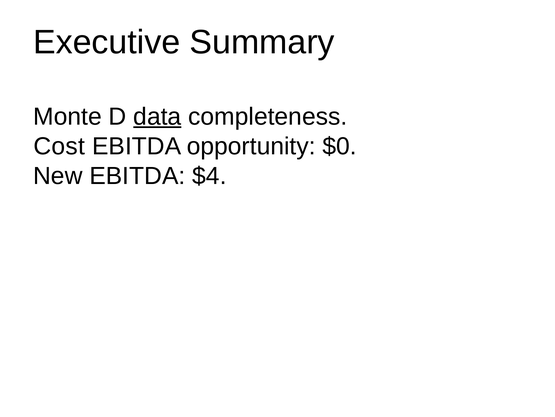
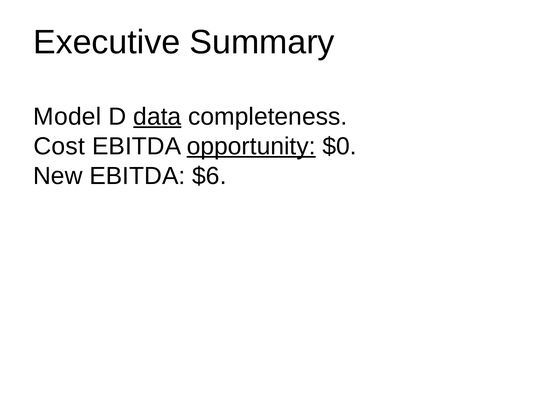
Monte: Monte -> Model
opportunity underline: none -> present
$4: $4 -> $6
